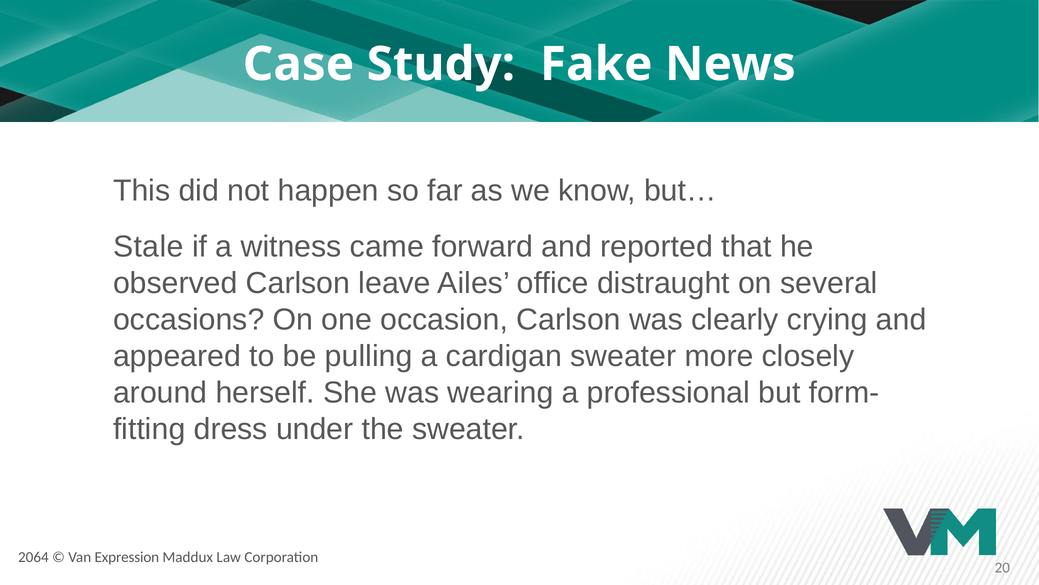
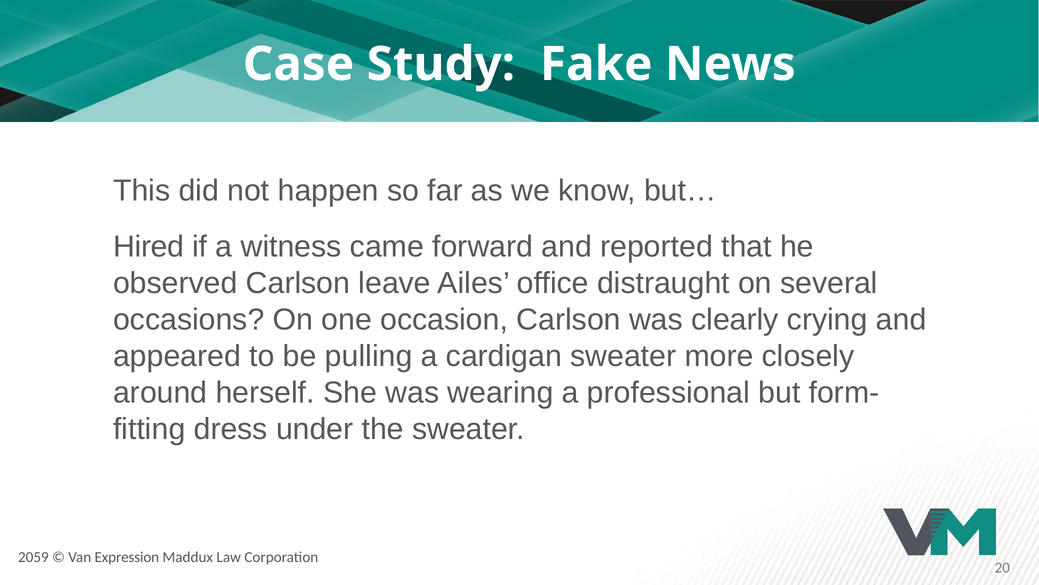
Stale: Stale -> Hired
2064: 2064 -> 2059
